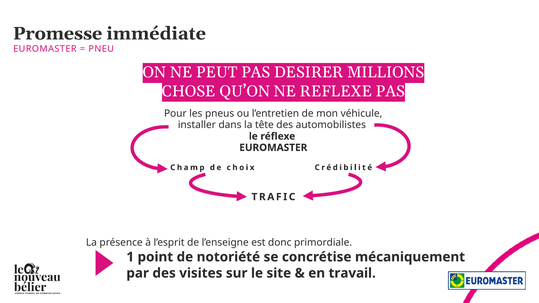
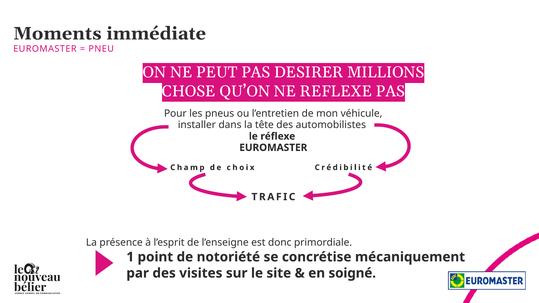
Promesse: Promesse -> Moments
travail: travail -> soigné
